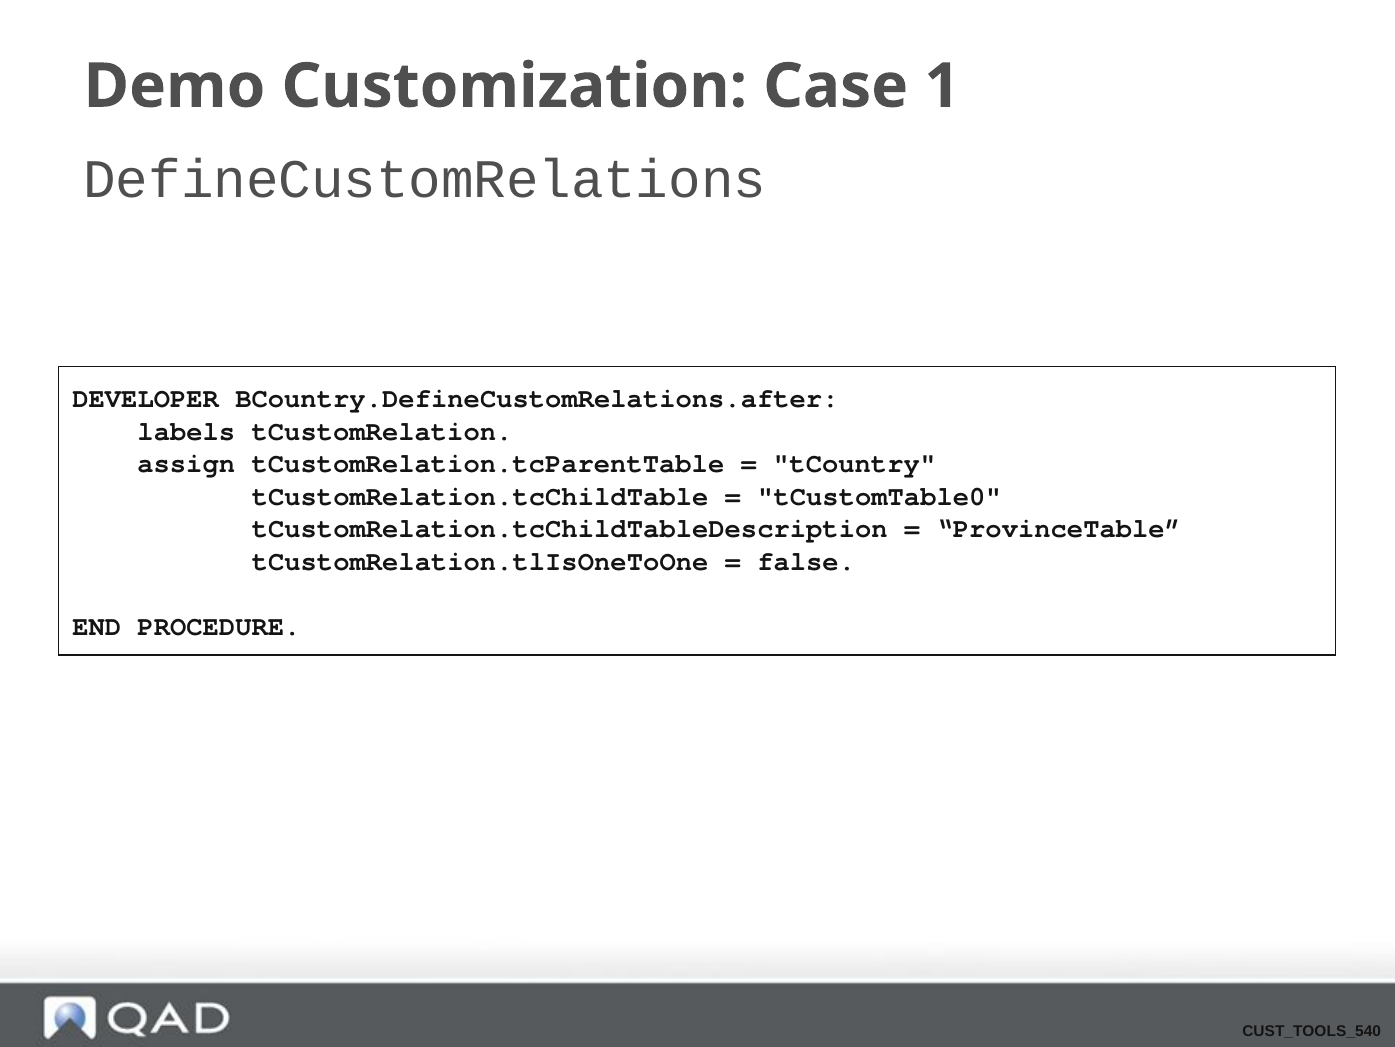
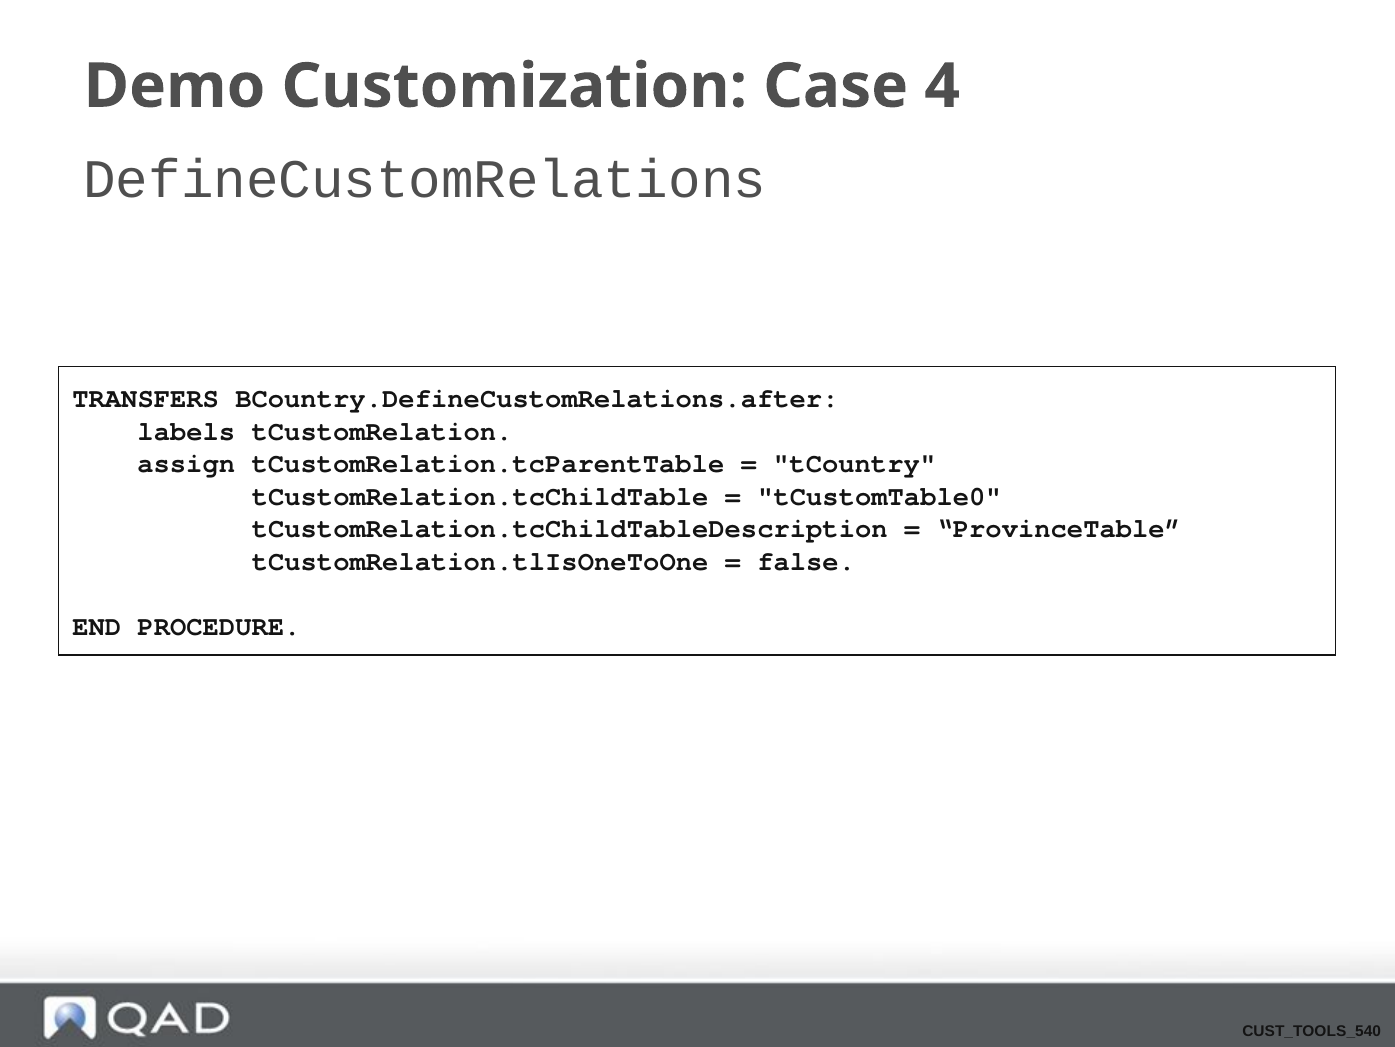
1: 1 -> 4
DEVELOPER: DEVELOPER -> TRANSFERS
